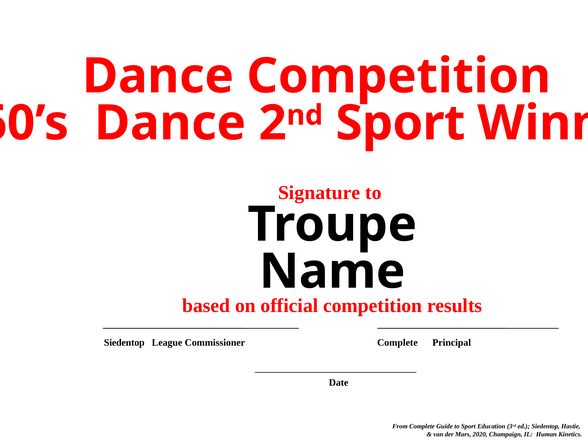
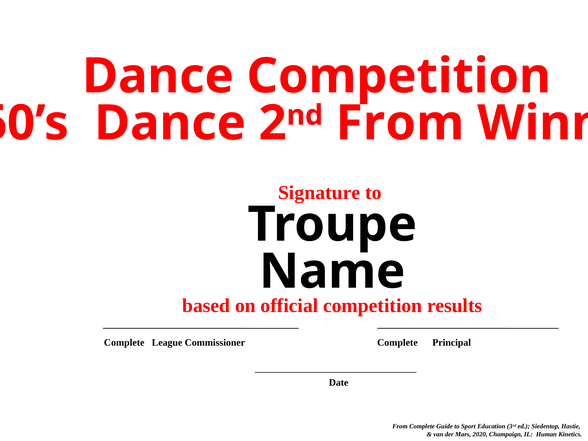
Sport at (400, 123): Sport -> From
Siedentop at (124, 343): Siedentop -> Complete
